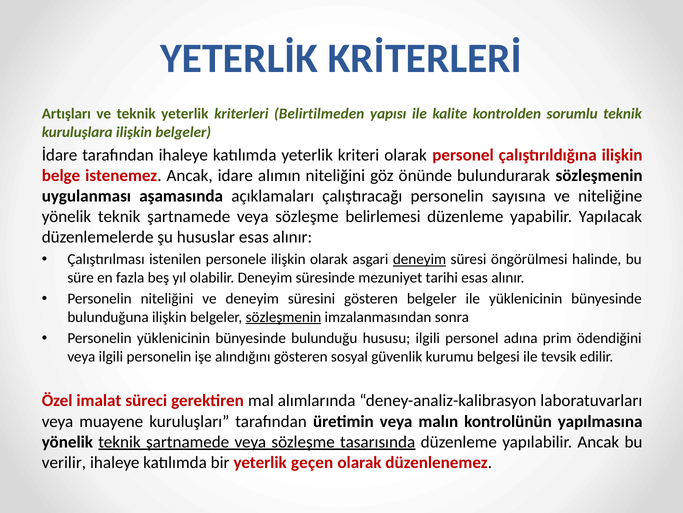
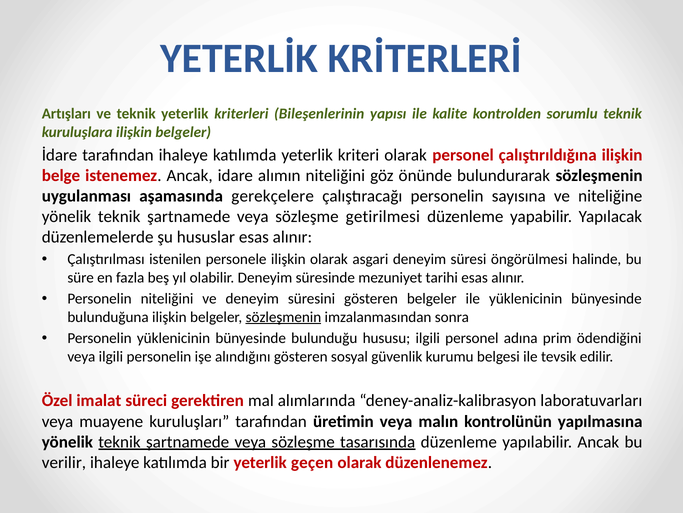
Belirtilmeden: Belirtilmeden -> Bileşenlerinin
açıklamaları: açıklamaları -> gerekçelere
belirlemesi: belirlemesi -> getirilmesi
deneyim at (420, 259) underline: present -> none
